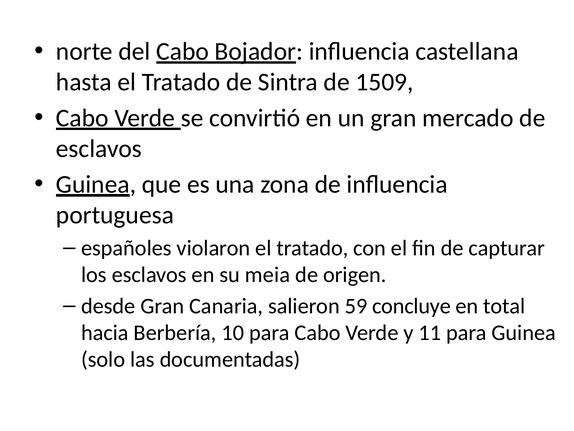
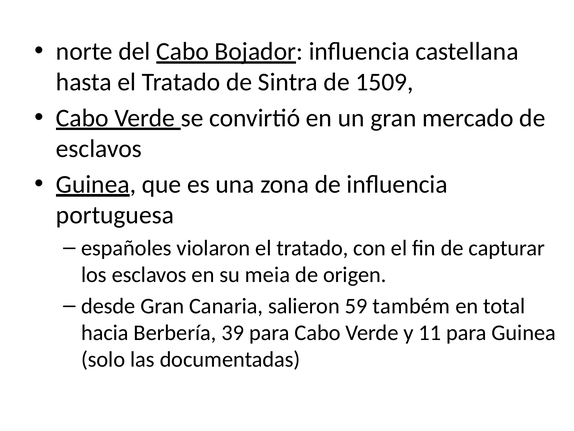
concluye: concluye -> também
10: 10 -> 39
